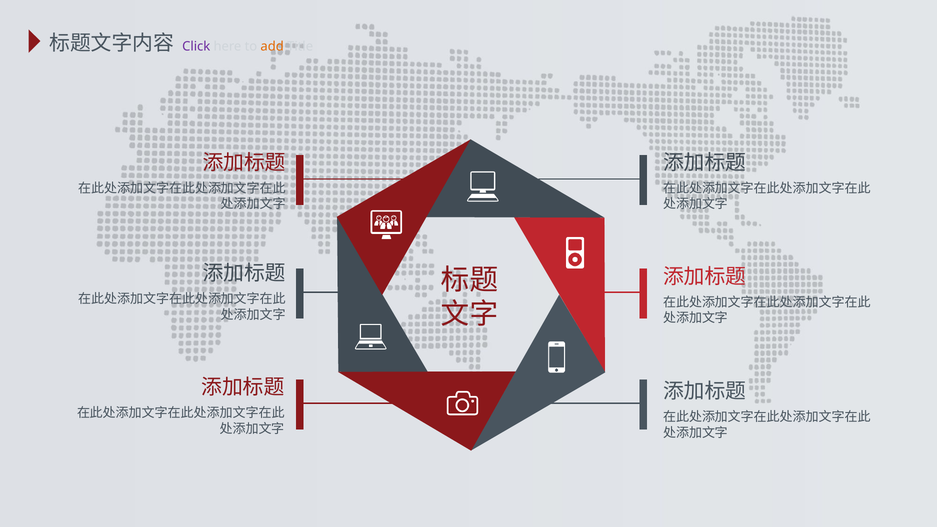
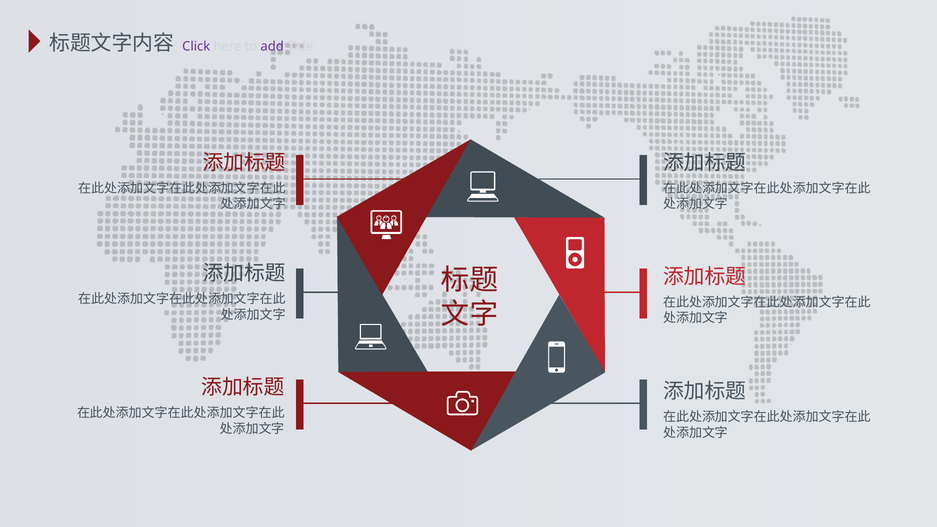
add colour: orange -> purple
